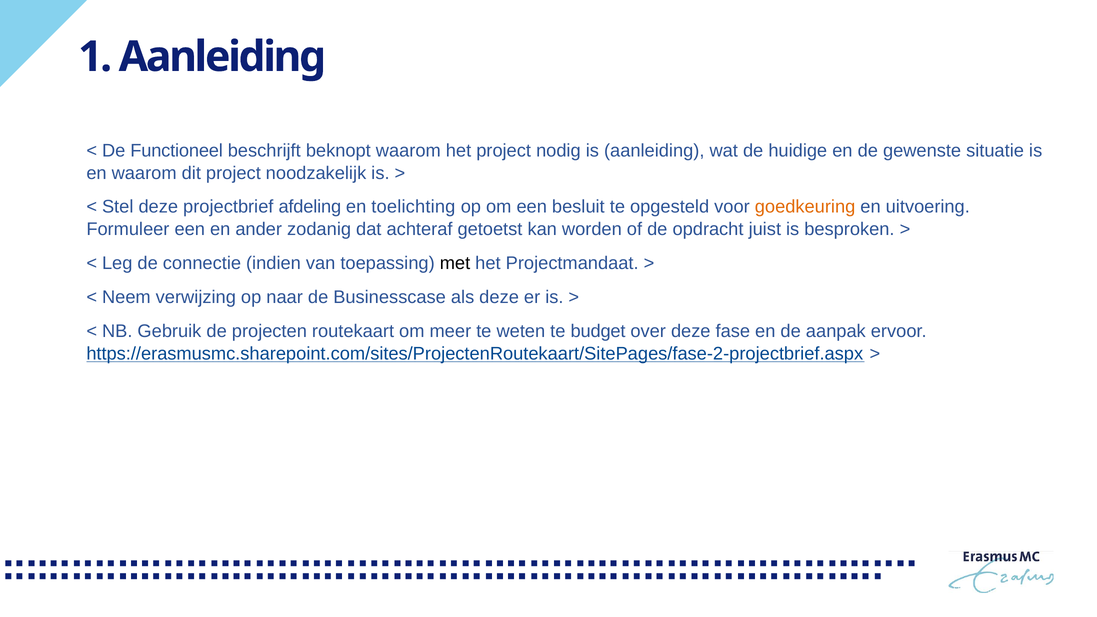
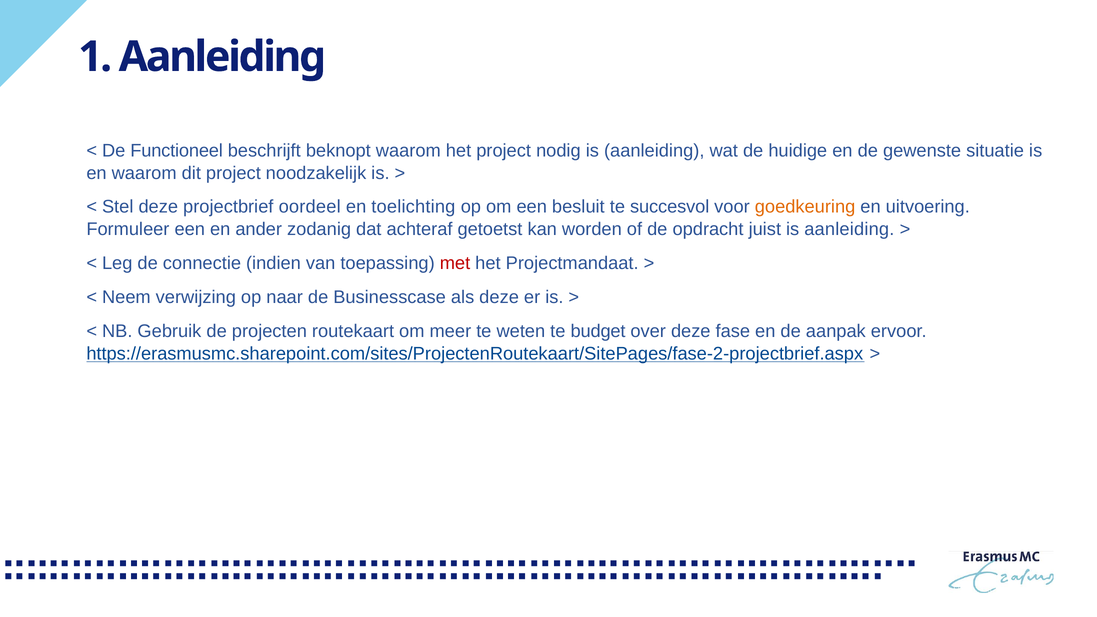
afdeling: afdeling -> oordeel
opgesteld: opgesteld -> succesvol
juist is besproken: besproken -> aanleiding
met colour: black -> red
